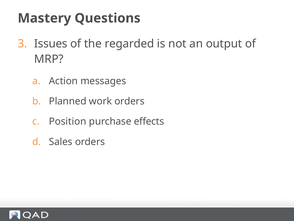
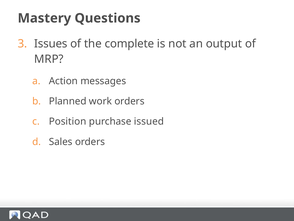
regarded: regarded -> complete
effects: effects -> issued
